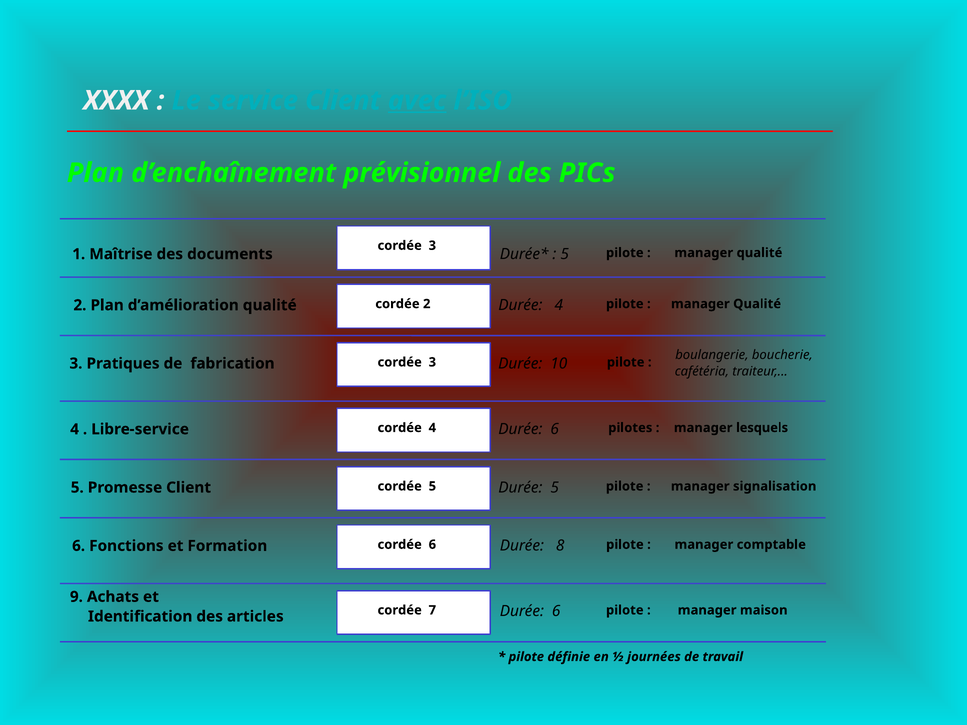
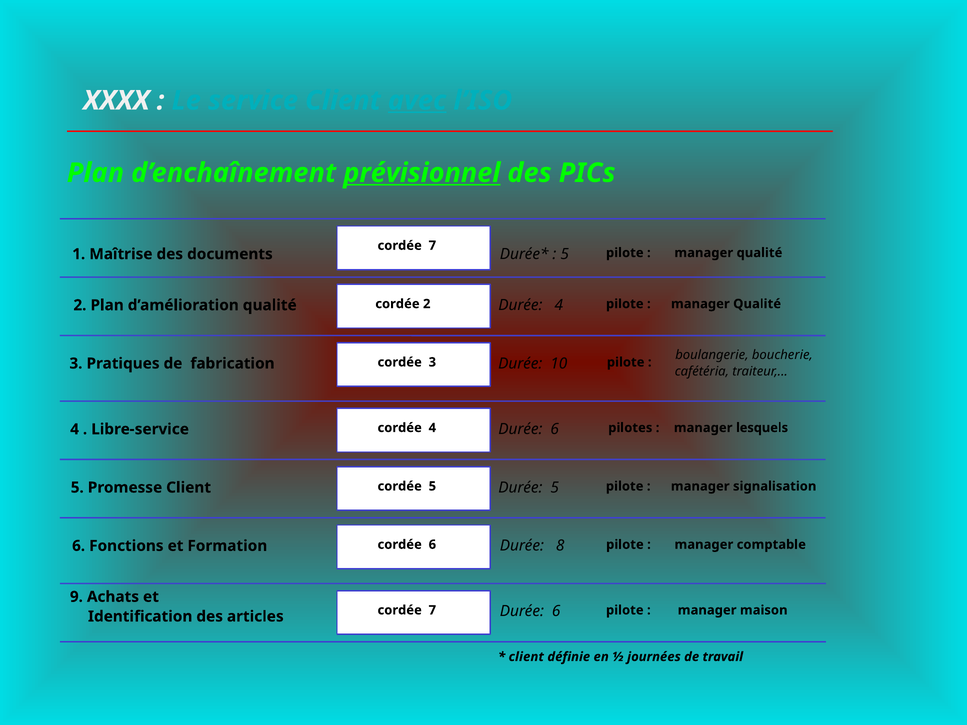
prévisionnel underline: none -> present
3 at (432, 246): 3 -> 7
pilote at (526, 657): pilote -> client
